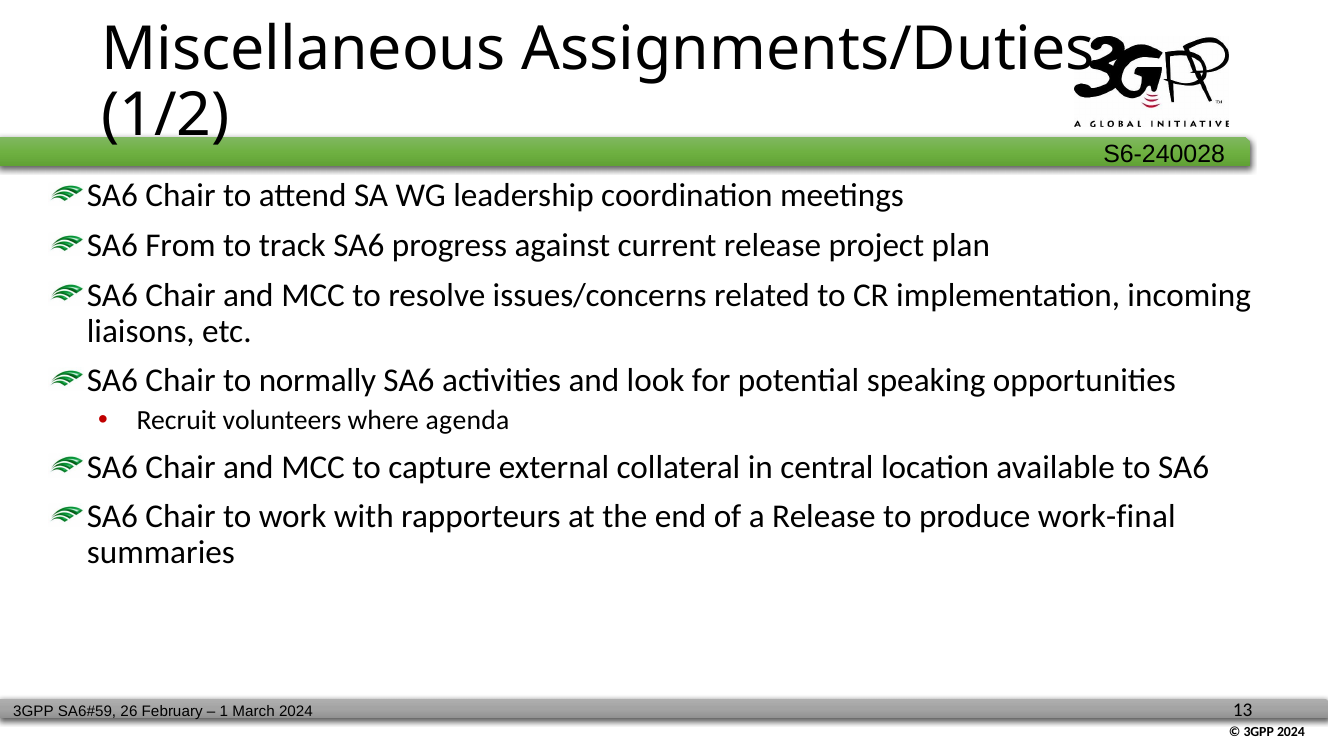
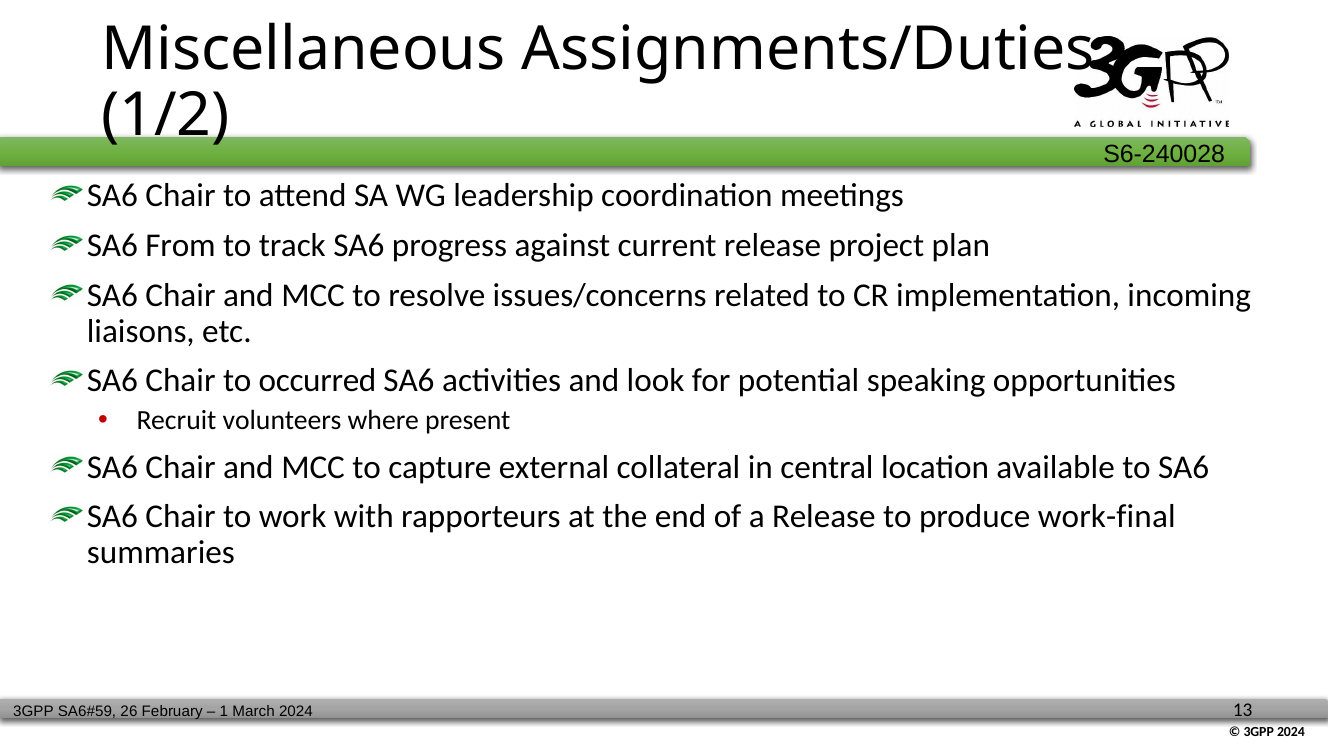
normally: normally -> occurred
agenda: agenda -> present
